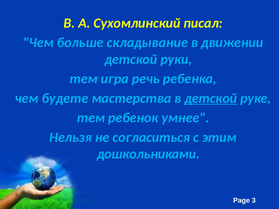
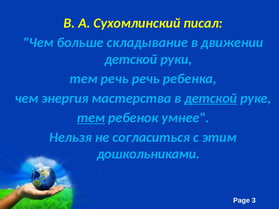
тем игра: игра -> речь
будете: будете -> энергия
тем at (91, 118) underline: none -> present
